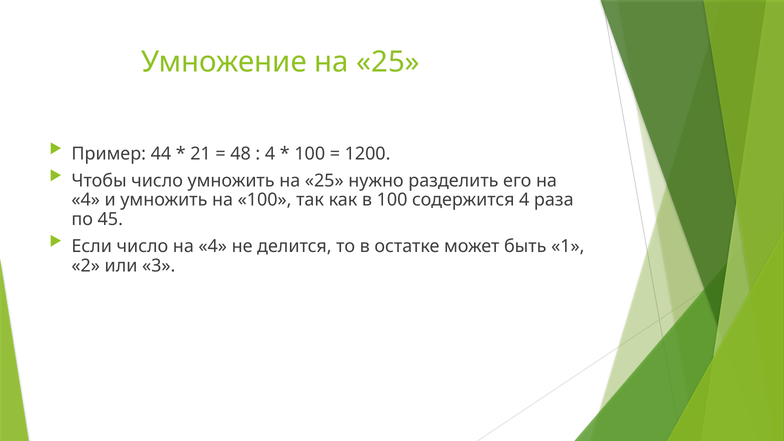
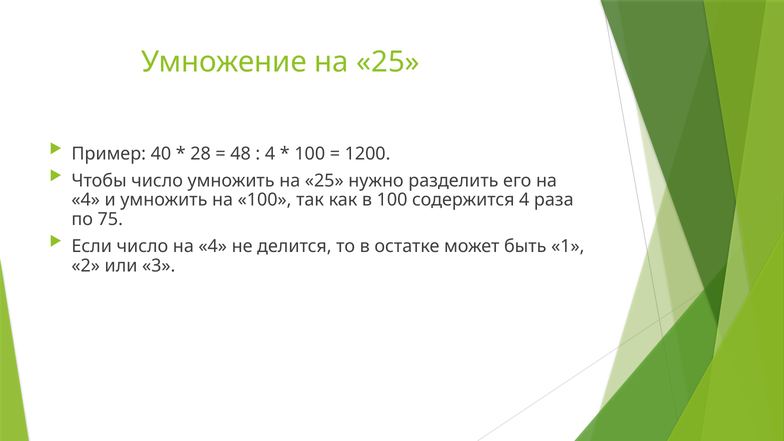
44: 44 -> 40
21: 21 -> 28
45: 45 -> 75
